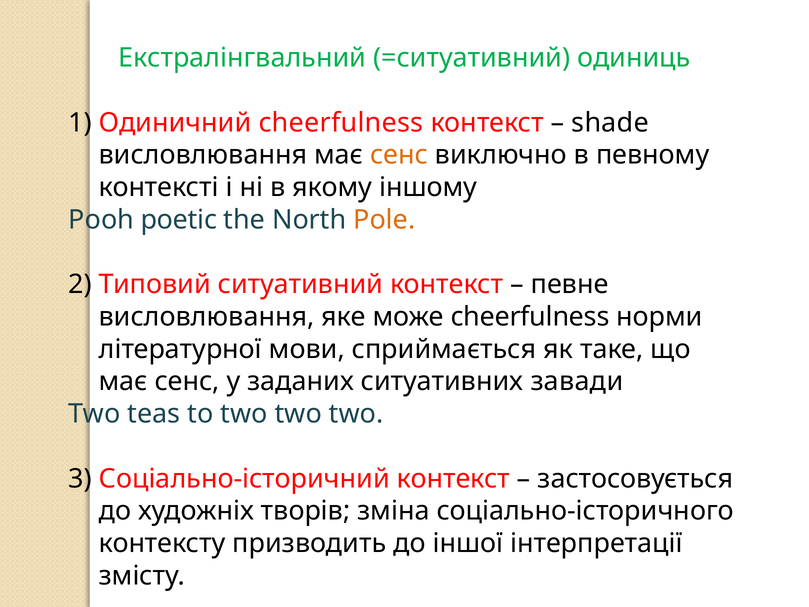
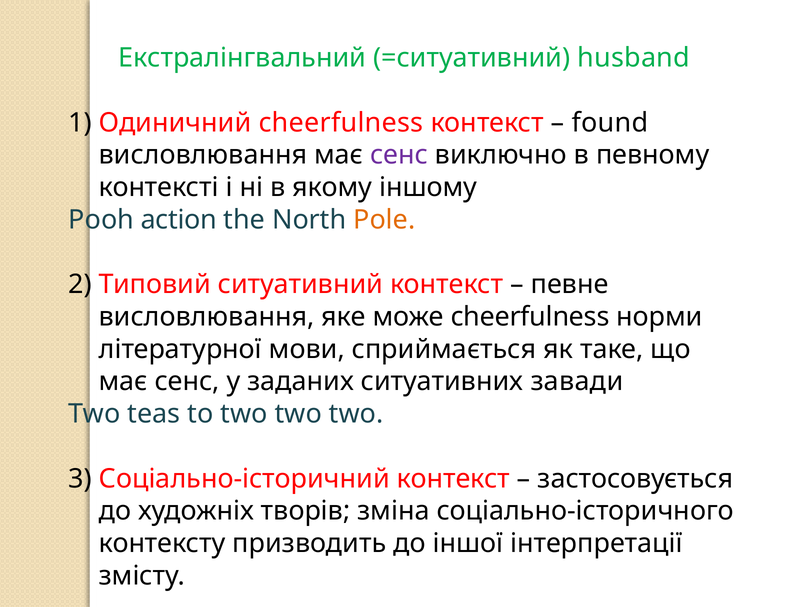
одиниць: одиниць -> husband
shade: shade -> found
сенс at (399, 155) colour: orange -> purple
poetic: poetic -> action
